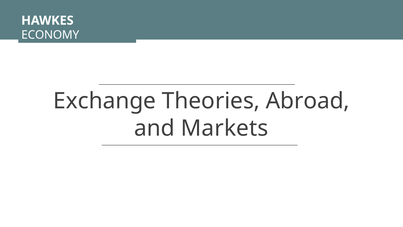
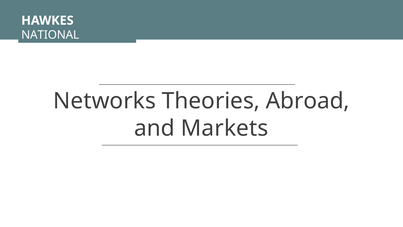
ECONOMY: ECONOMY -> NATIONAL
Exchange: Exchange -> Networks
